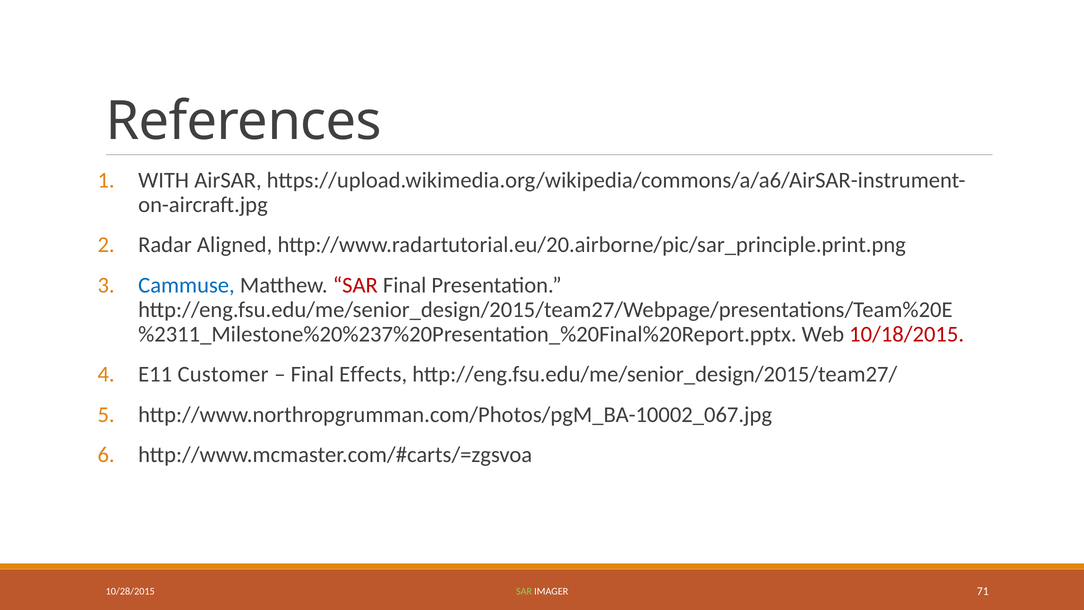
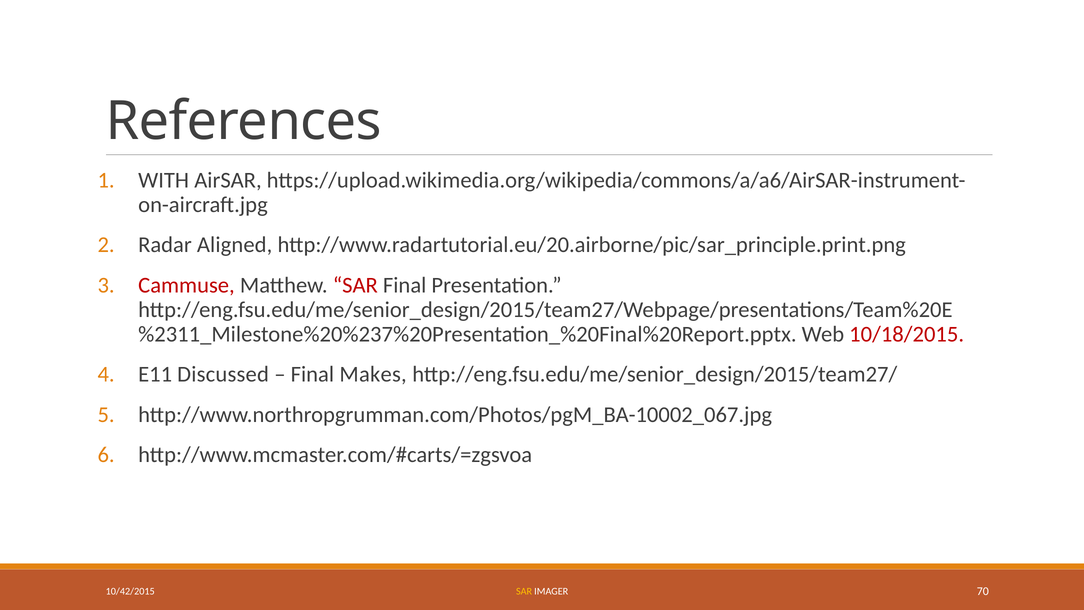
Cammuse colour: blue -> red
Customer: Customer -> Discussed
Effects: Effects -> Makes
10/28/2015: 10/28/2015 -> 10/42/2015
SAR at (524, 591) colour: light green -> yellow
71: 71 -> 70
